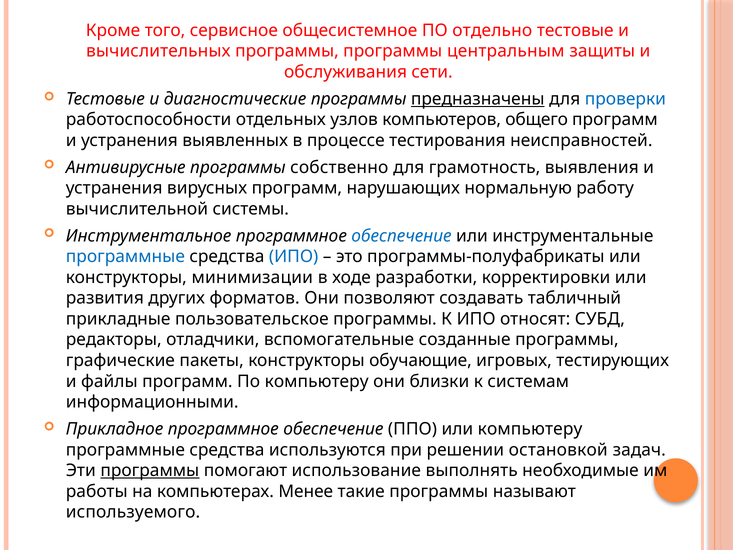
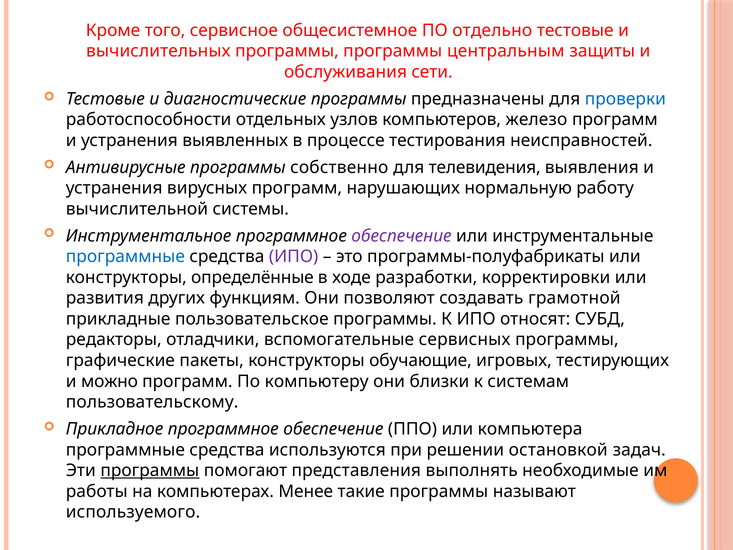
предназначены underline: present -> none
общего: общего -> железо
грамотность: грамотность -> телевидения
обеспечение at (401, 236) colour: blue -> purple
ИПО at (294, 256) colour: blue -> purple
минимизации: минимизации -> определённые
форматов: форматов -> функциям
табличный: табличный -> грамотной
созданные: созданные -> сервисных
файлы: файлы -> можно
информационными: информационными -> пользовательскому
или компьютеру: компьютеру -> компьютера
использование: использование -> представления
